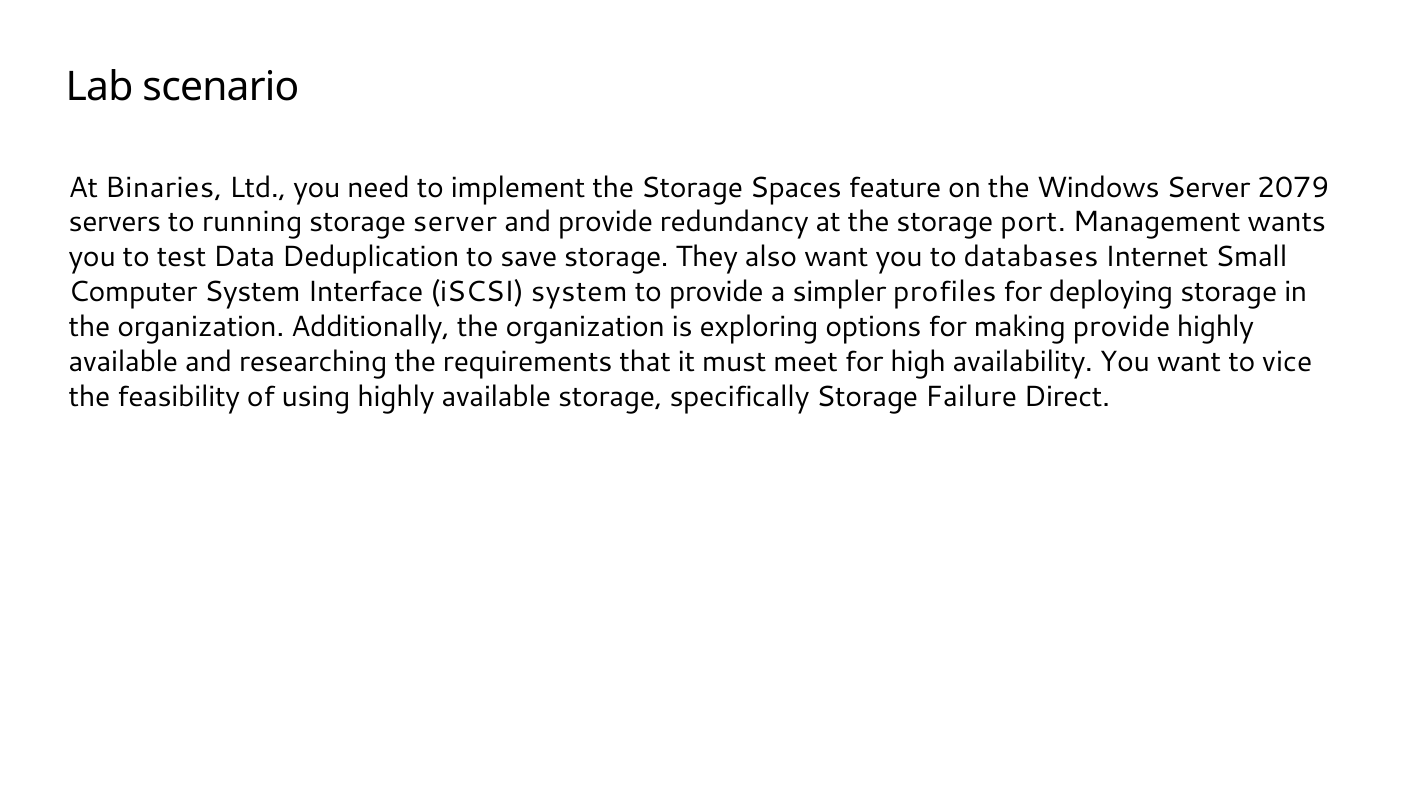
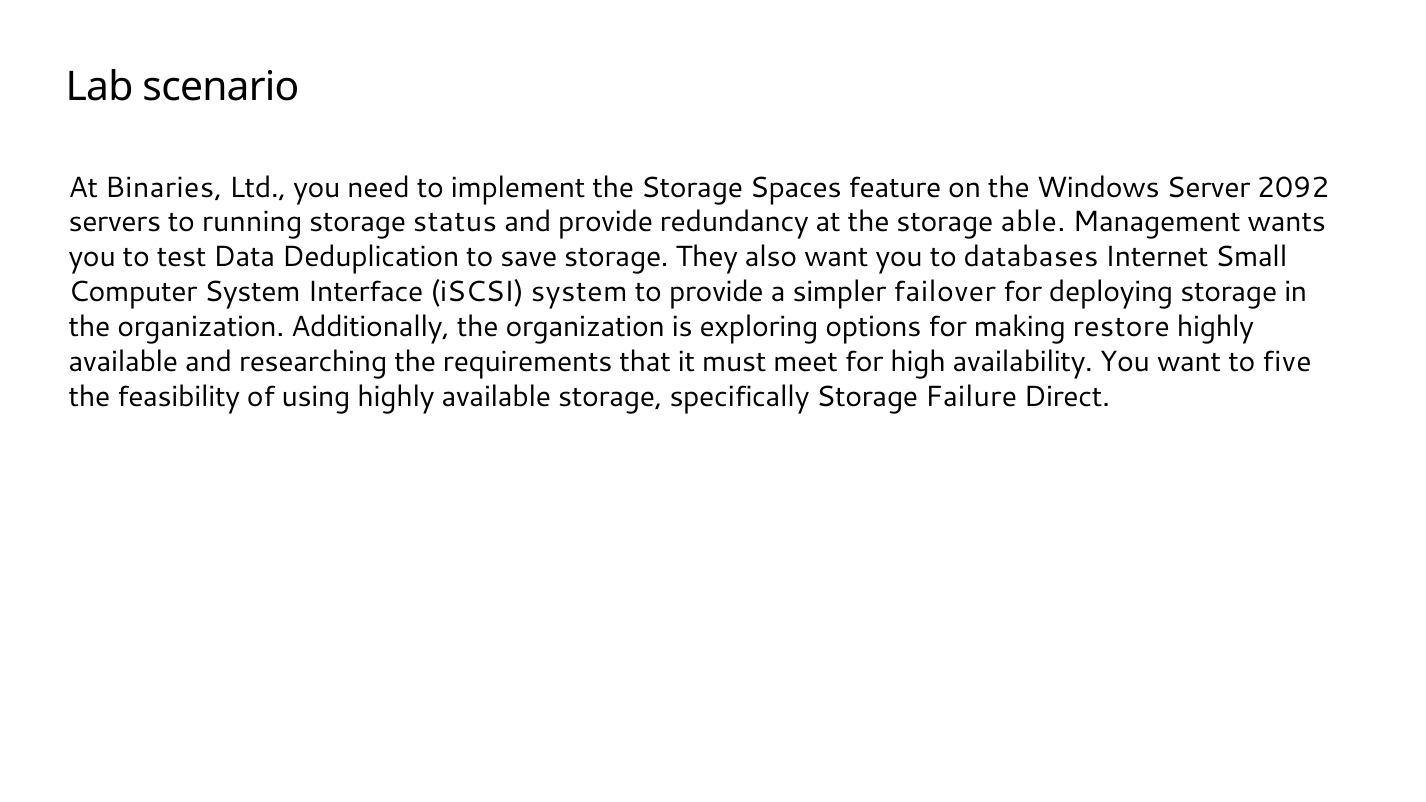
2079: 2079 -> 2092
storage server: server -> status
port: port -> able
profiles: profiles -> failover
making provide: provide -> restore
vice: vice -> five
